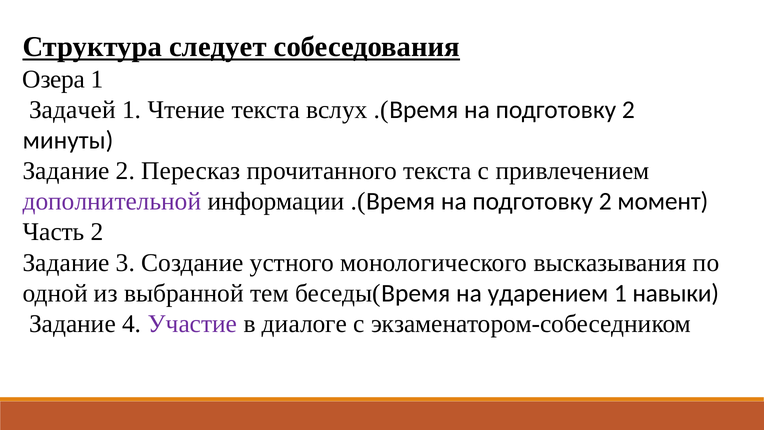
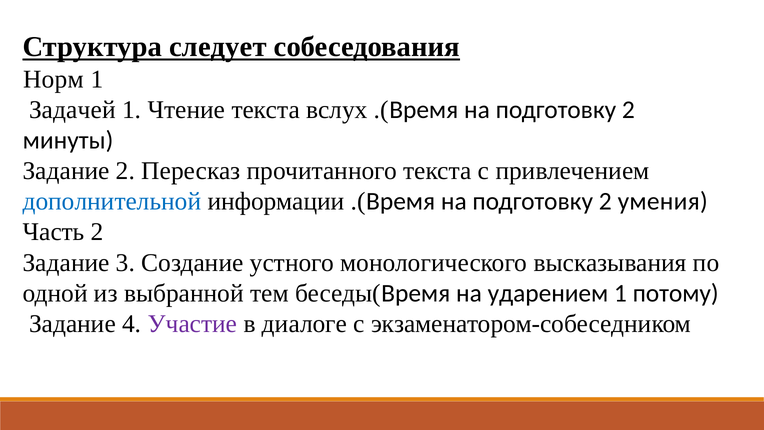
Озера: Озера -> Норм
дополнительной colour: purple -> blue
момент: момент -> умения
навыки: навыки -> потому
